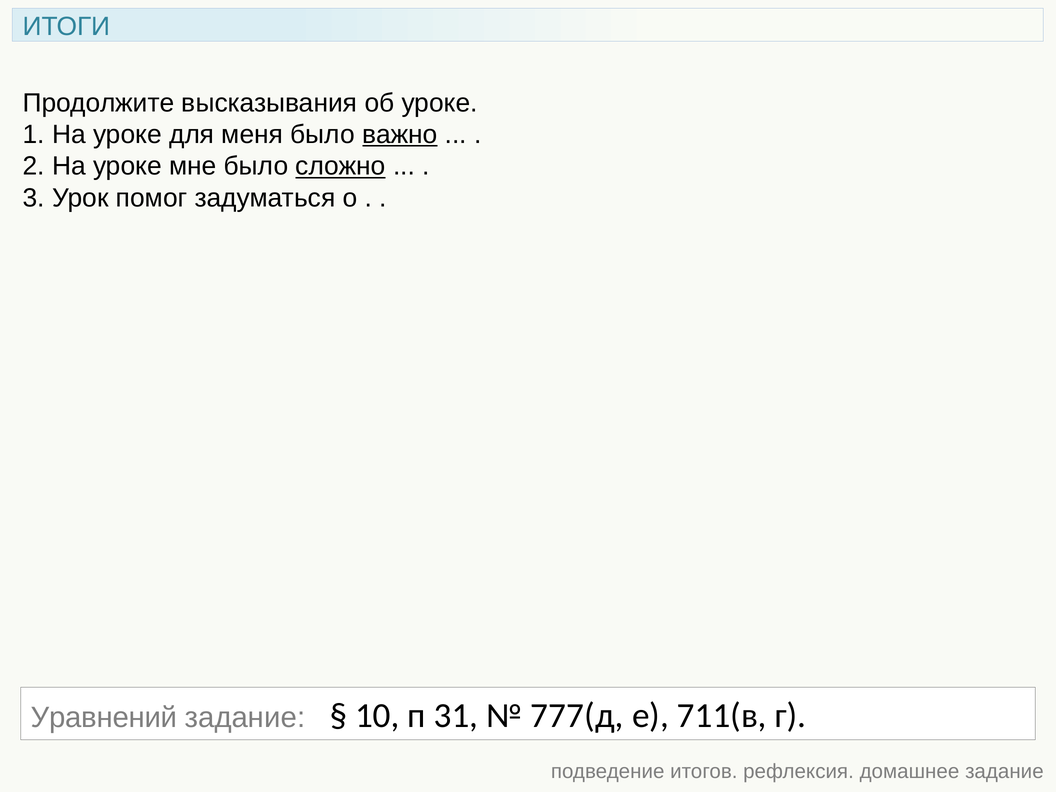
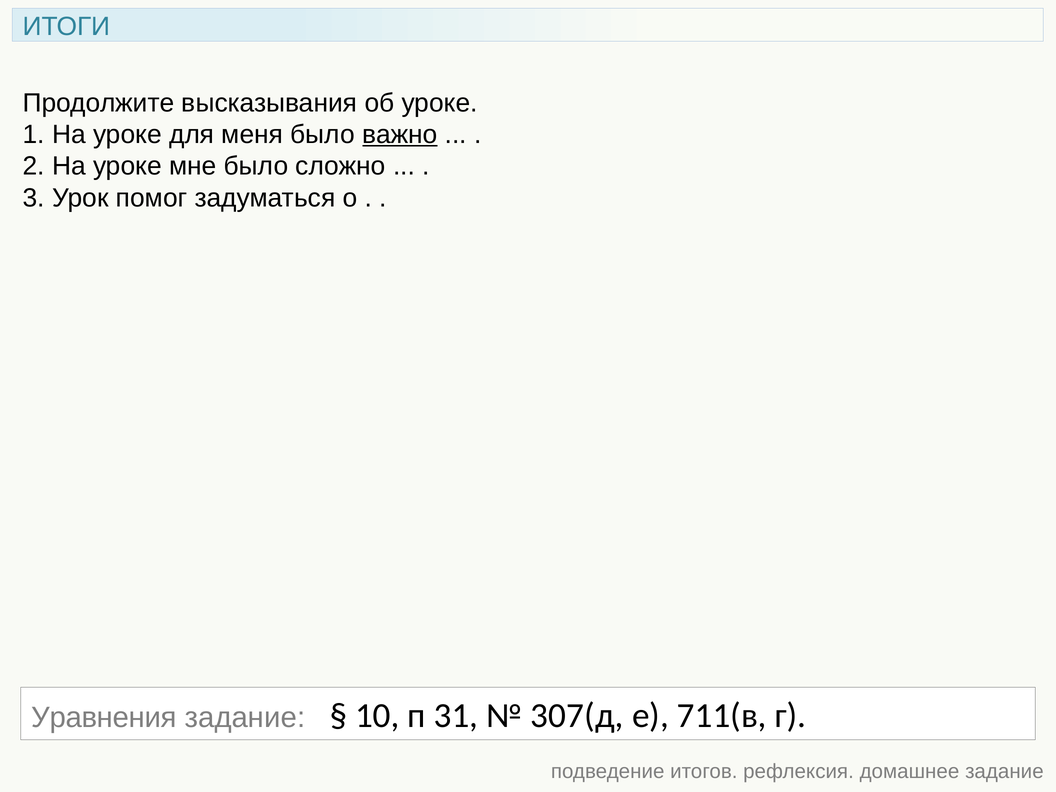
сложно underline: present -> none
Уравнений: Уравнений -> Уравнения
777(д: 777(д -> 307(д
